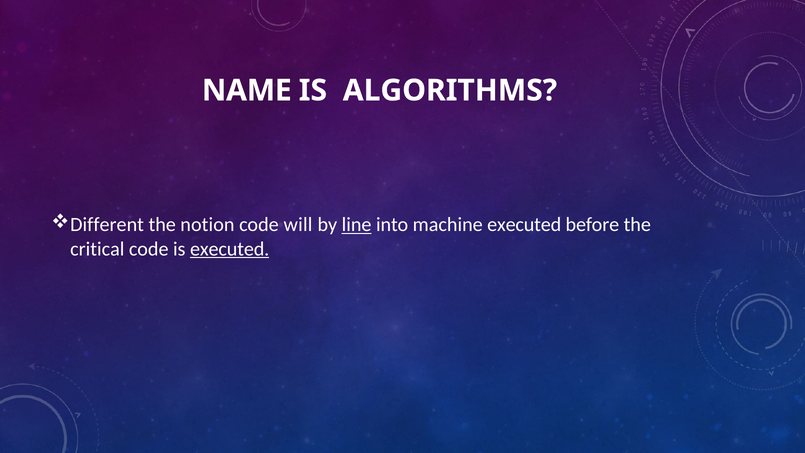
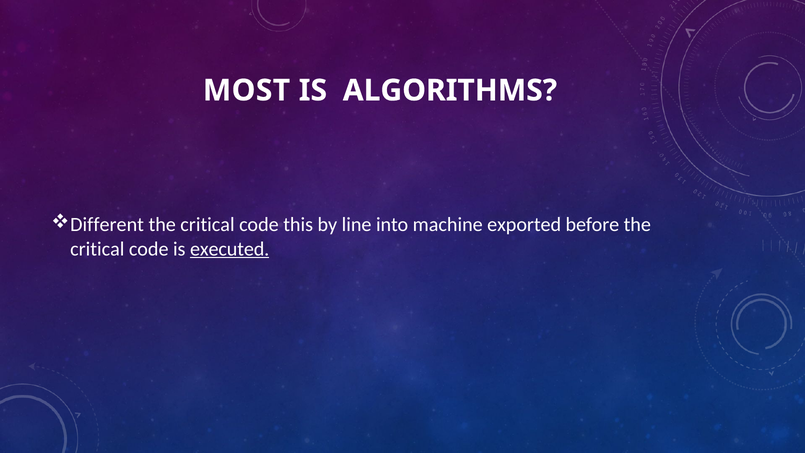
NAME: NAME -> MOST
notion at (207, 225): notion -> critical
will: will -> this
line underline: present -> none
machine executed: executed -> exported
